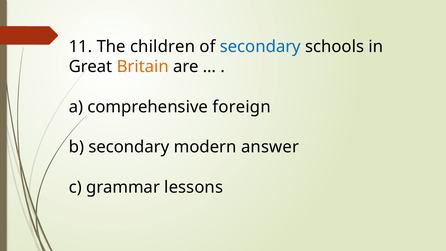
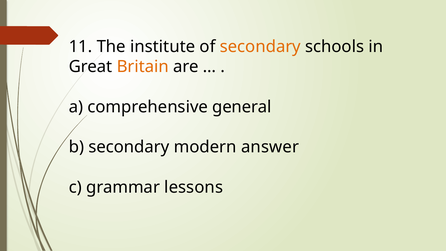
children: children -> institute
secondary at (260, 47) colour: blue -> orange
foreign: foreign -> general
